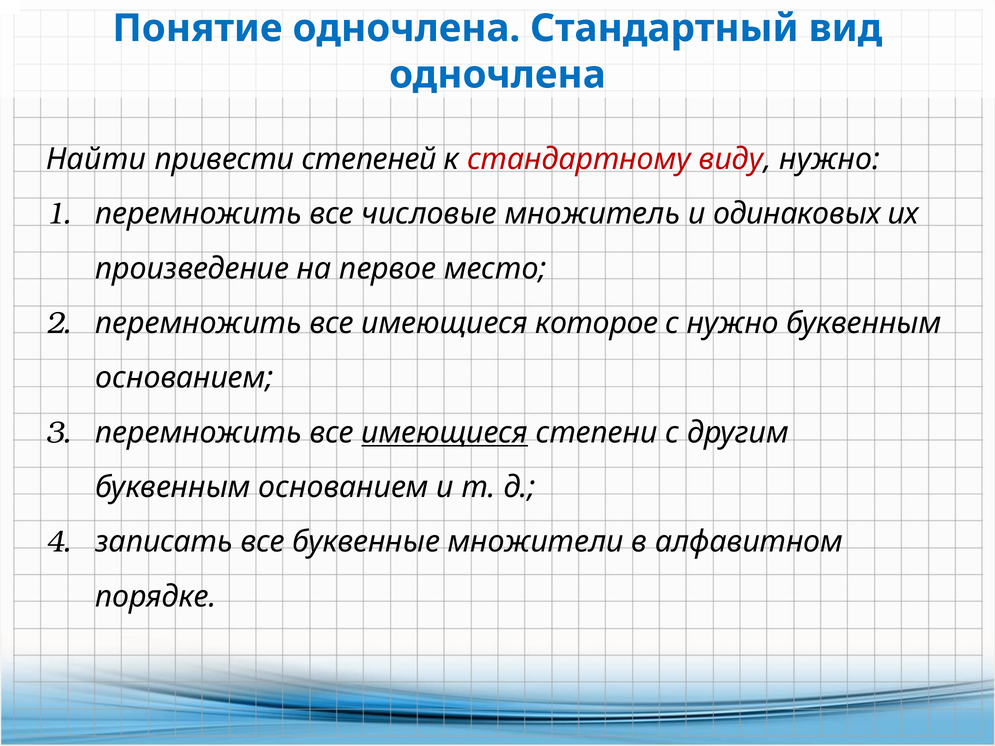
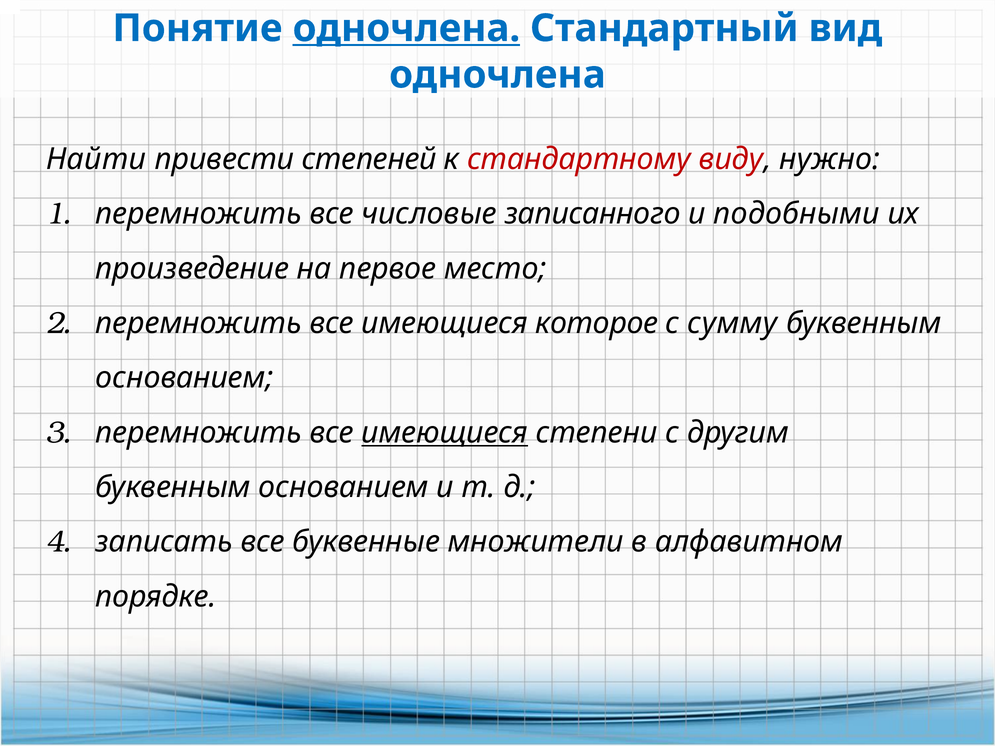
одночлена at (406, 28) underline: none -> present
множитель: множитель -> записанного
одинаковых: одинаковых -> подобными
с нужно: нужно -> сумму
